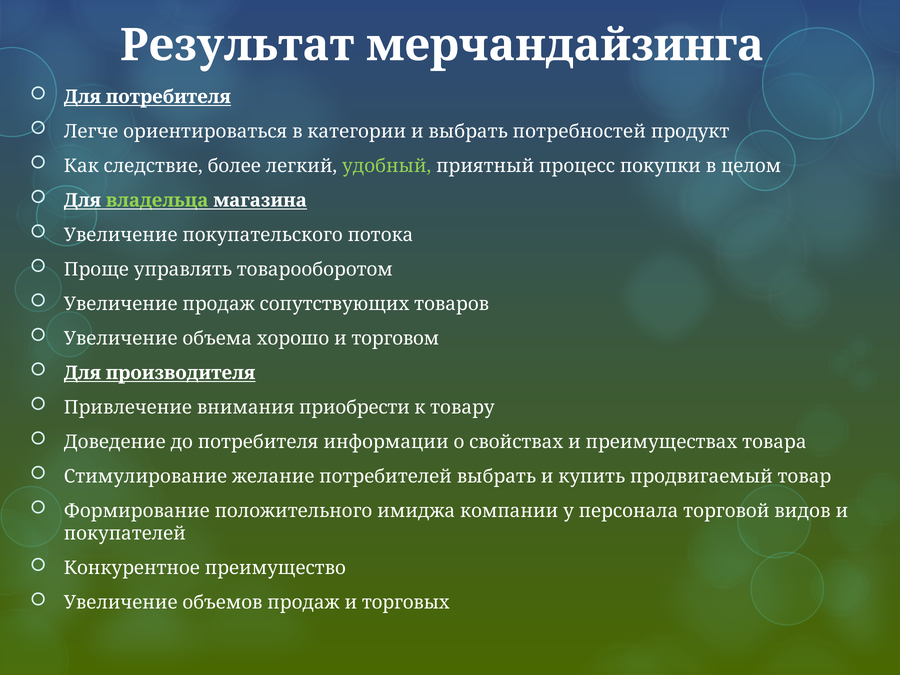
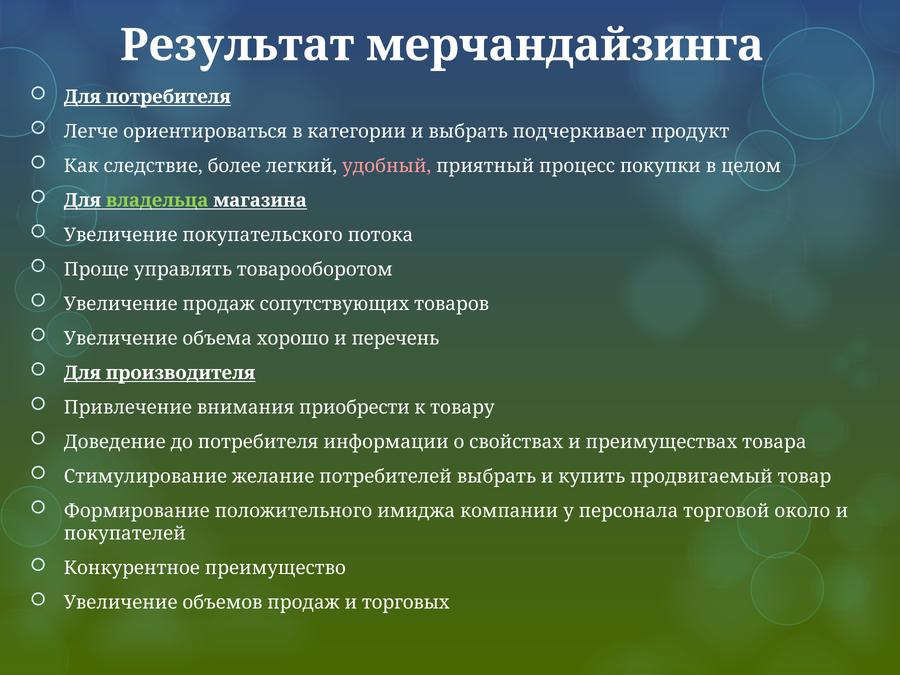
потребностей: потребностей -> подчеркивает
удобный colour: light green -> pink
торговом: торговом -> перечень
видов: видов -> около
